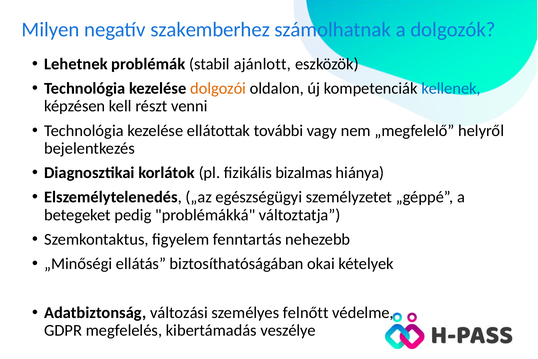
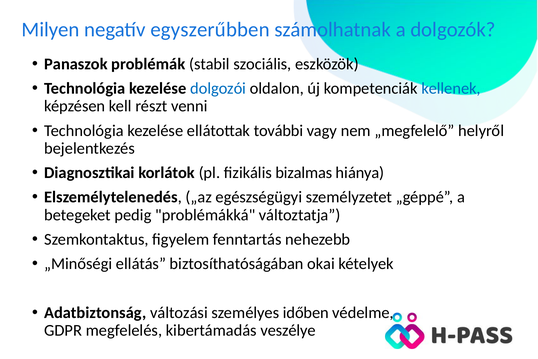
szakemberhez: szakemberhez -> egyszerűbben
Lehetnek: Lehetnek -> Panaszok
ajánlott: ajánlott -> szociális
dolgozói colour: orange -> blue
felnőtt: felnőtt -> időben
